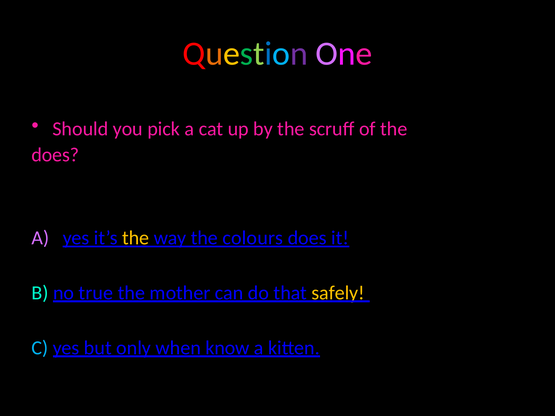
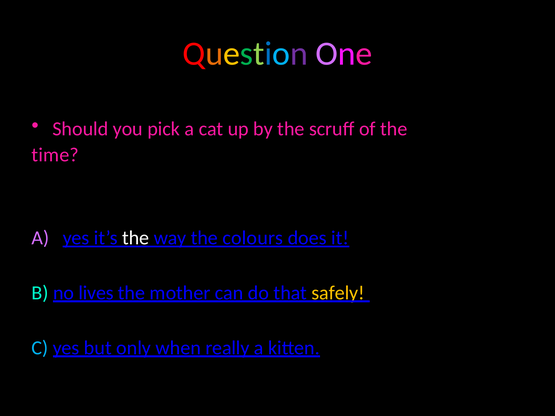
does at (55, 155): does -> time
the at (136, 238) colour: yellow -> white
true: true -> lives
know: know -> really
